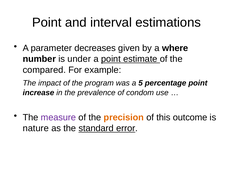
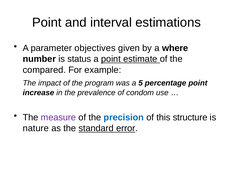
decreases: decreases -> objectives
under: under -> status
precision colour: orange -> blue
outcome: outcome -> structure
